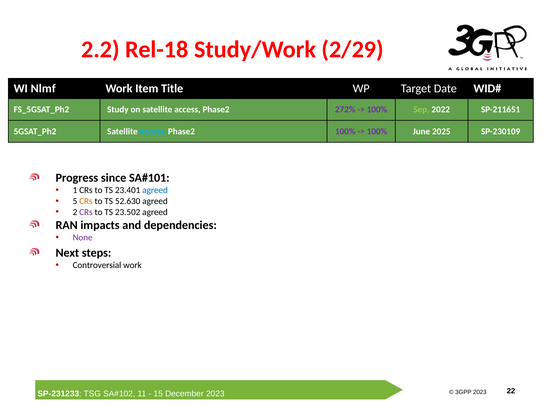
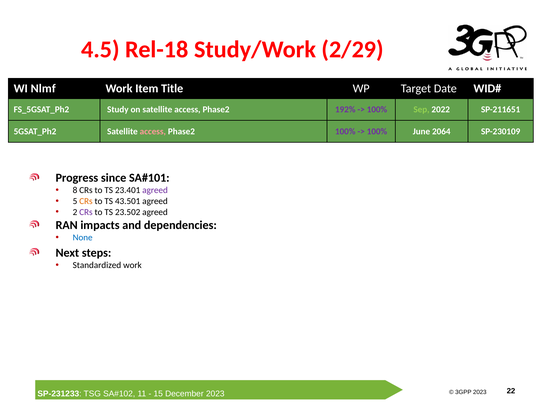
2.2: 2.2 -> 4.5
272%: 272% -> 192%
access at (153, 131) colour: light blue -> pink
2025: 2025 -> 2064
1: 1 -> 8
agreed at (155, 190) colour: blue -> purple
52.630: 52.630 -> 43.501
None colour: purple -> blue
Controversial: Controversial -> Standardized
